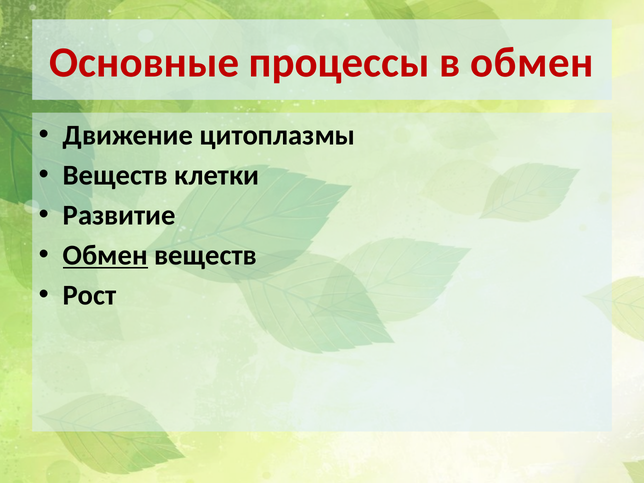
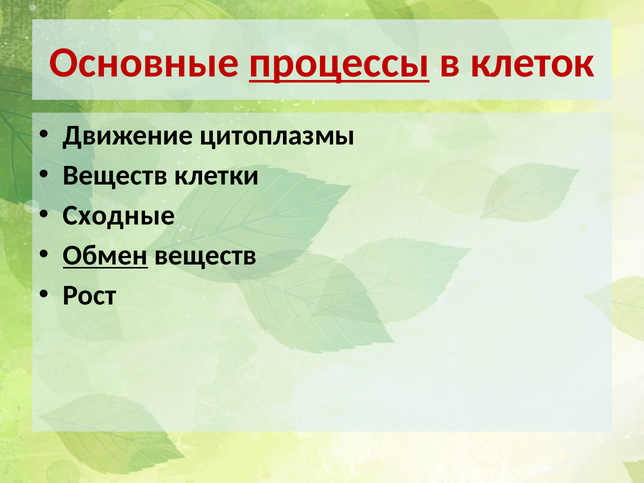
процессы underline: none -> present
в обмен: обмен -> клеток
Развитие: Развитие -> Сходные
